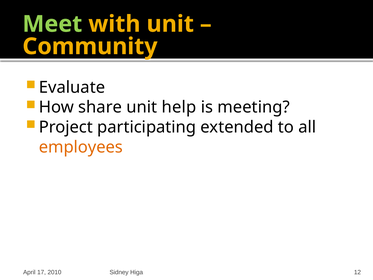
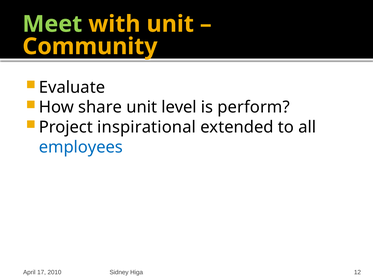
help: help -> level
meeting: meeting -> perform
participating: participating -> inspirational
employees colour: orange -> blue
